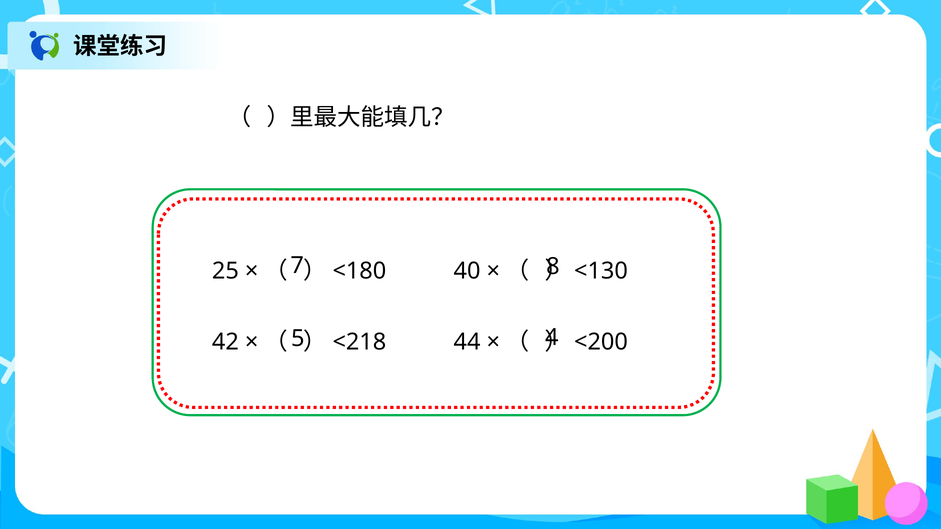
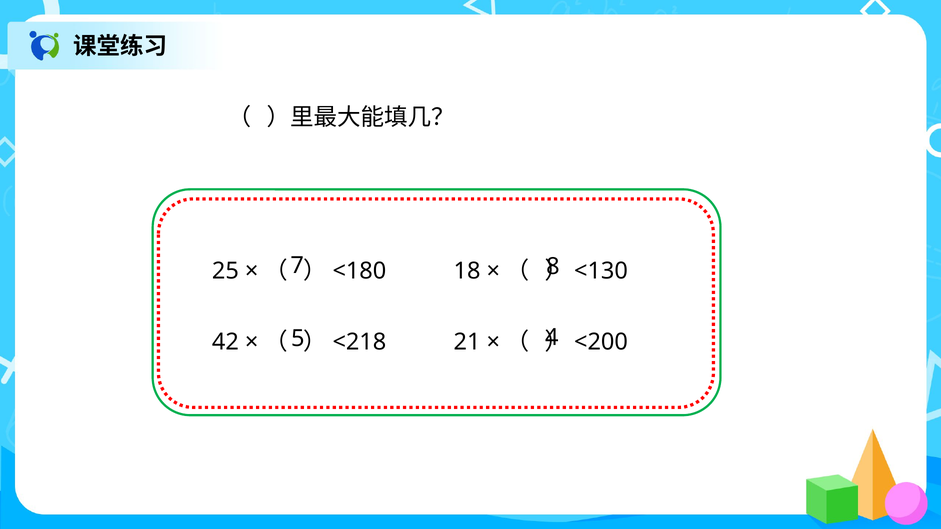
40: 40 -> 18
44: 44 -> 21
